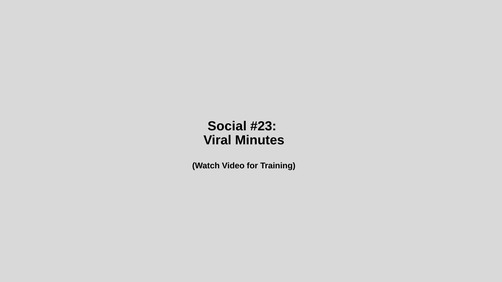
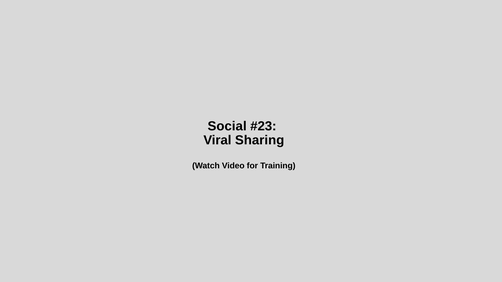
Minutes: Minutes -> Sharing
